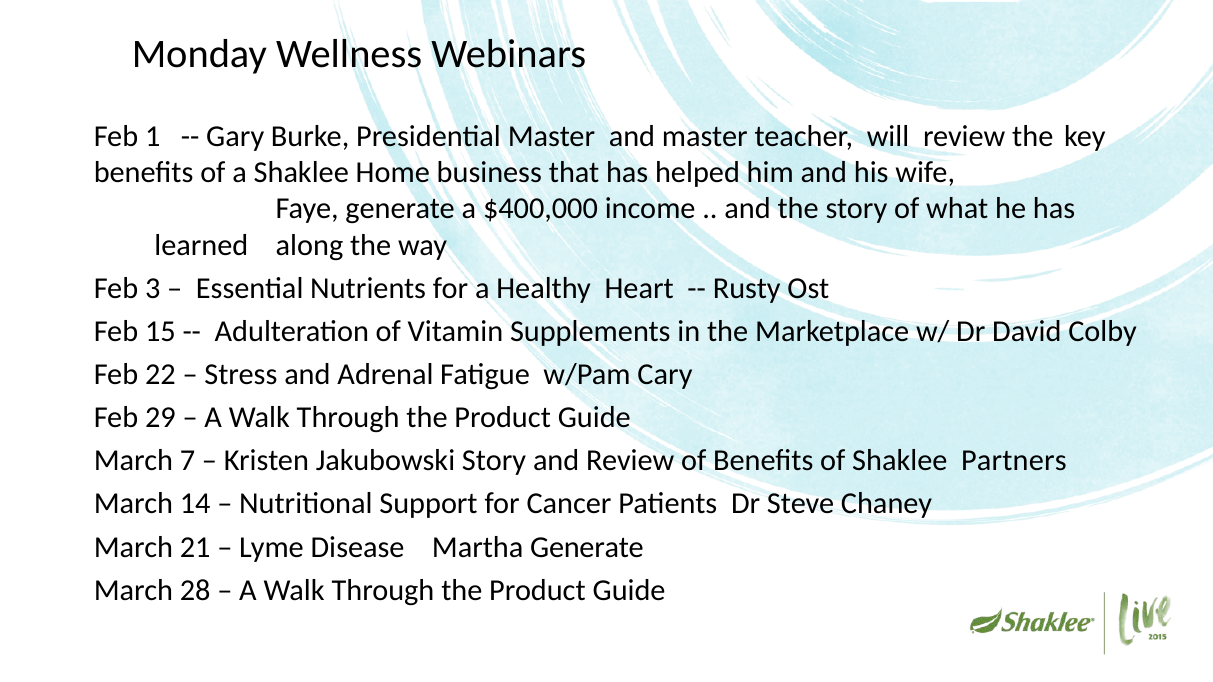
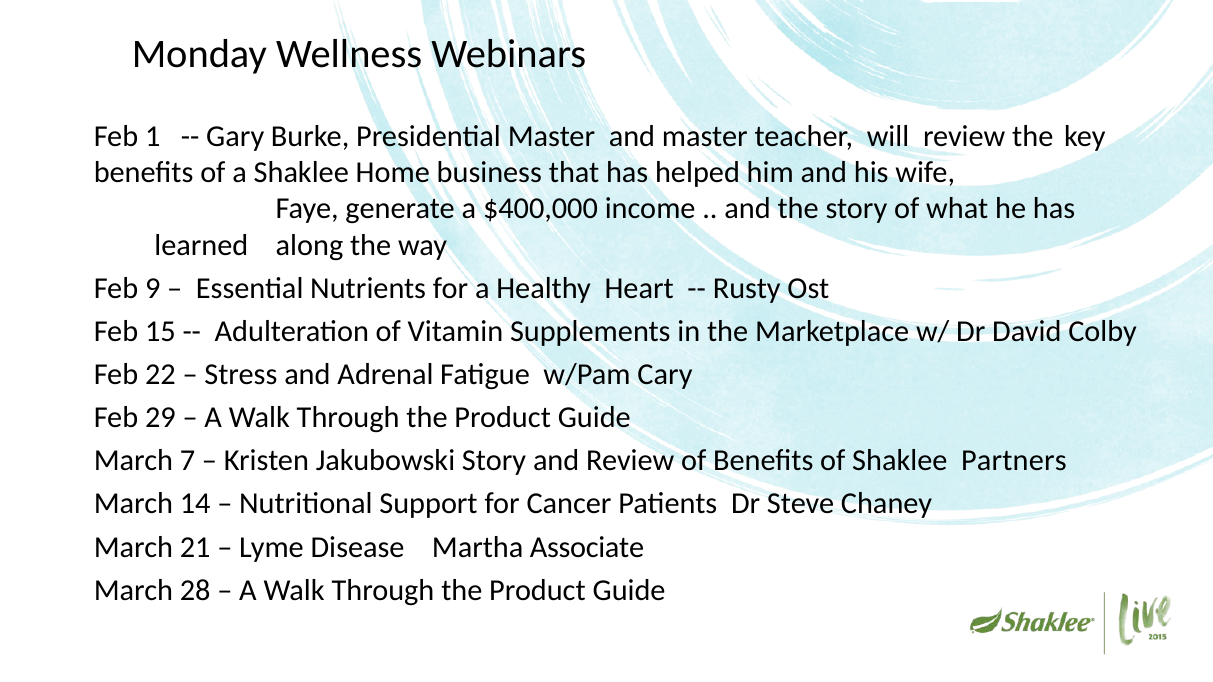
3: 3 -> 9
Martha Generate: Generate -> Associate
